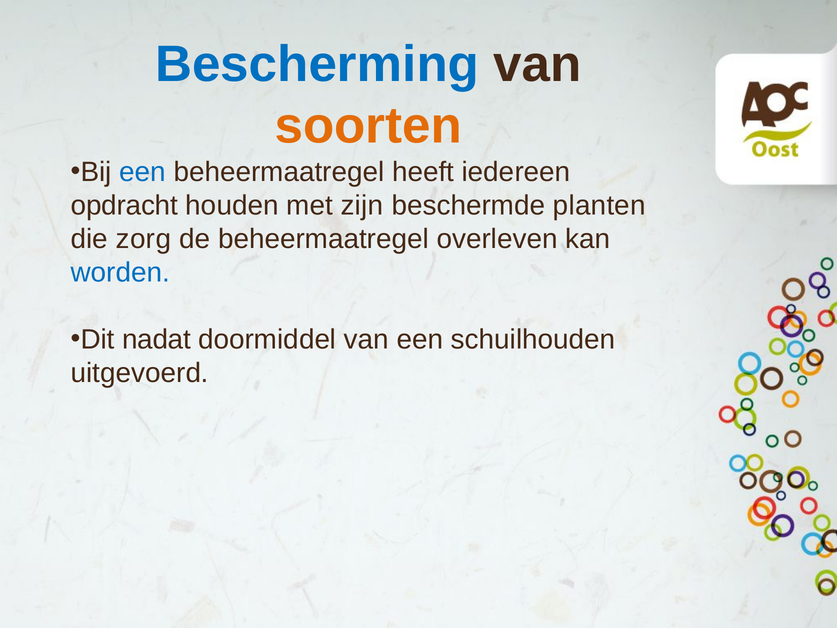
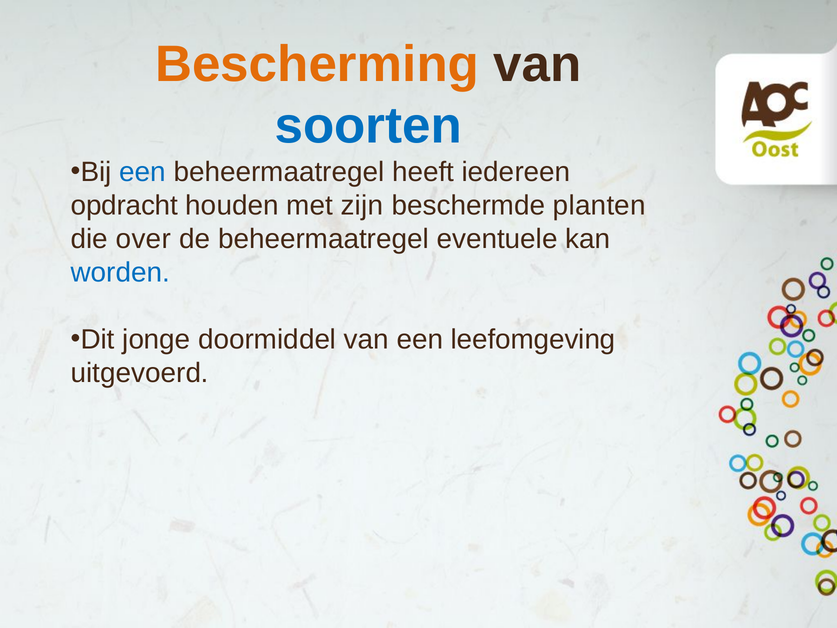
Bescherming colour: blue -> orange
soorten colour: orange -> blue
zorg: zorg -> over
overleven: overleven -> eventuele
nadat: nadat -> jonge
schuilhouden: schuilhouden -> leefomgeving
